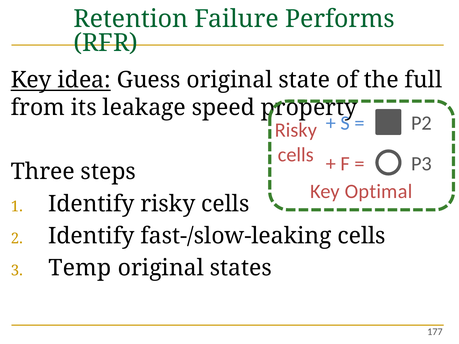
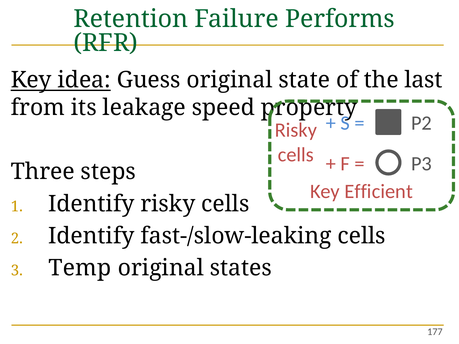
full: full -> last
Optimal: Optimal -> Efficient
